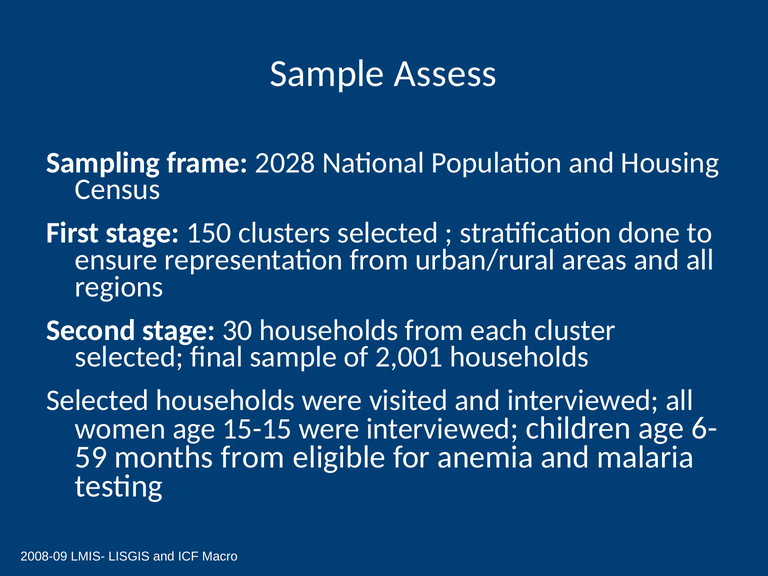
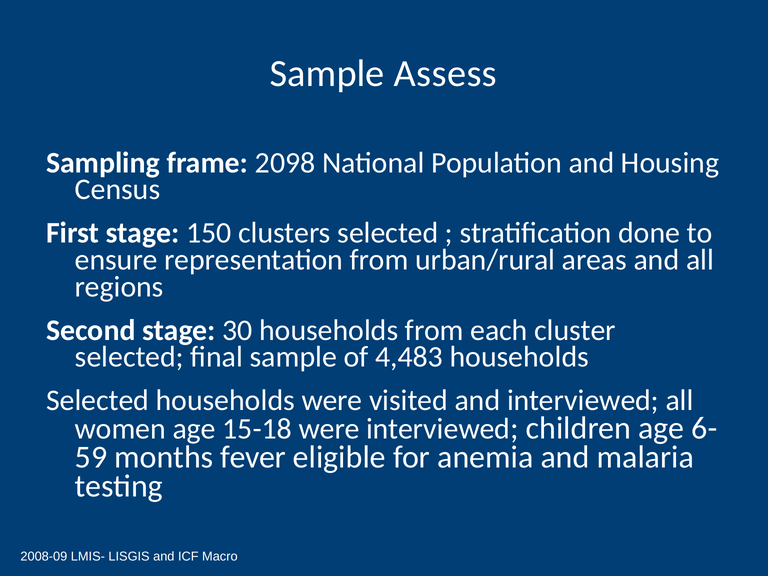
2028: 2028 -> 2098
2,001: 2,001 -> 4,483
15-15: 15-15 -> 15-18
months from: from -> fever
